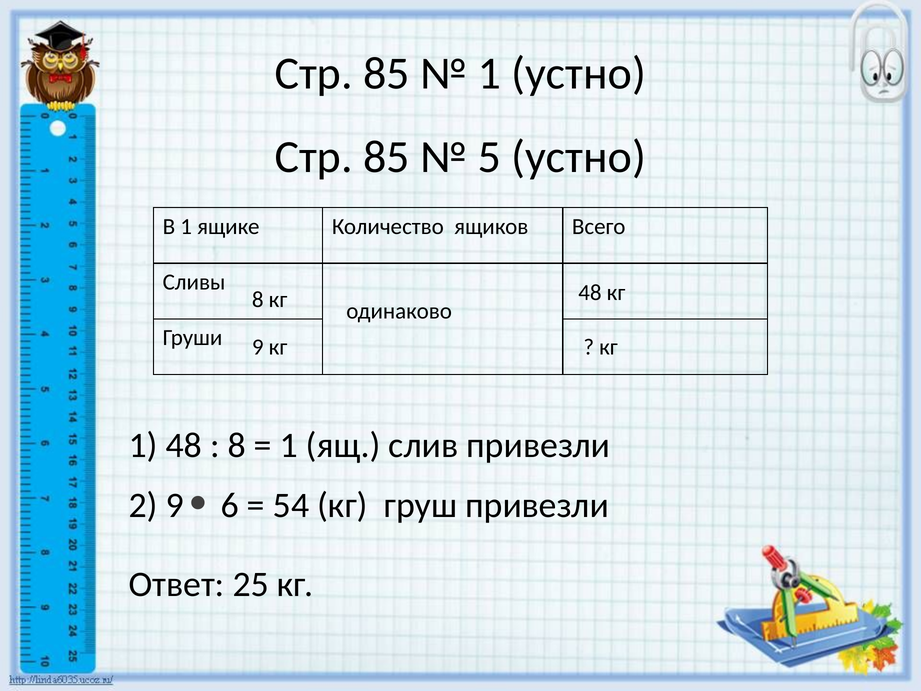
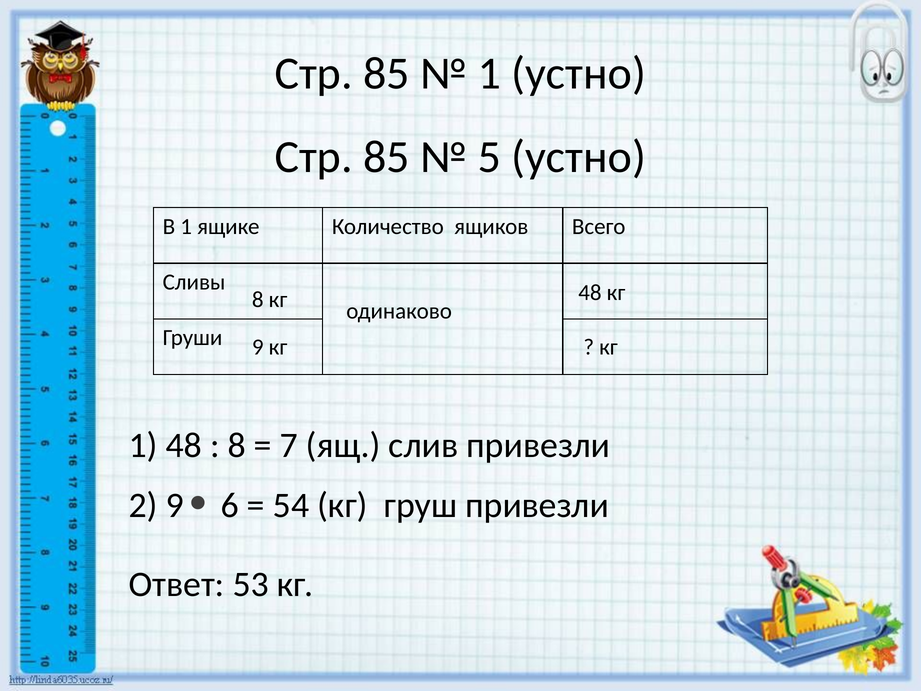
1 at (289, 445): 1 -> 7
25: 25 -> 53
